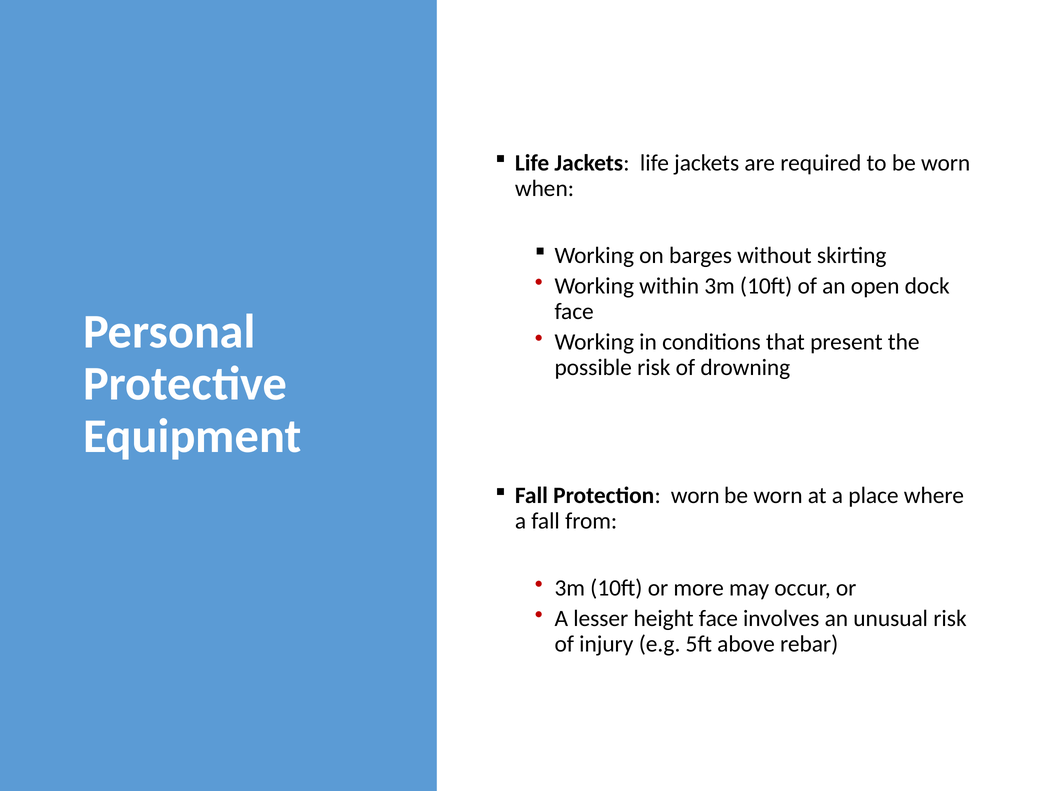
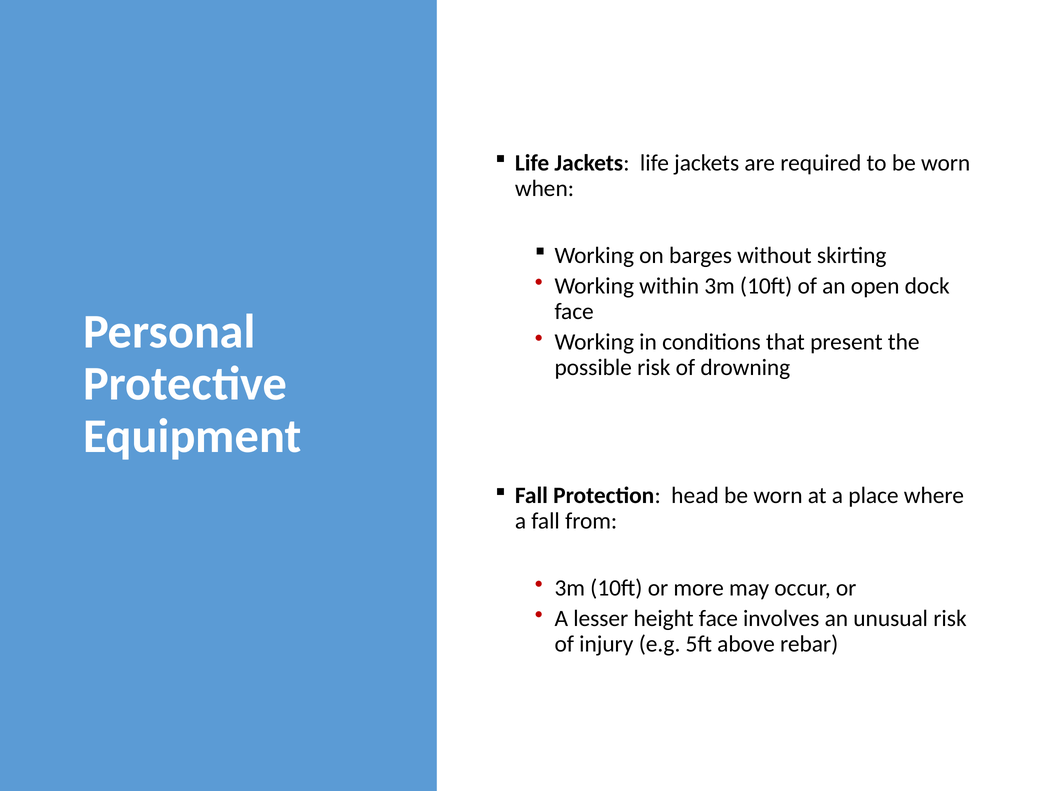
Protection worn: worn -> head
